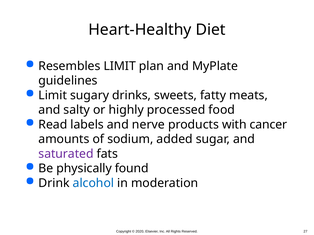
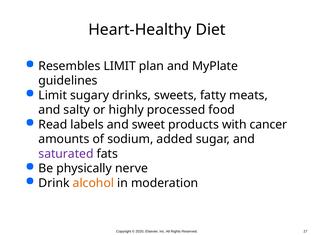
nerve: nerve -> sweet
found: found -> nerve
alcohol colour: blue -> orange
